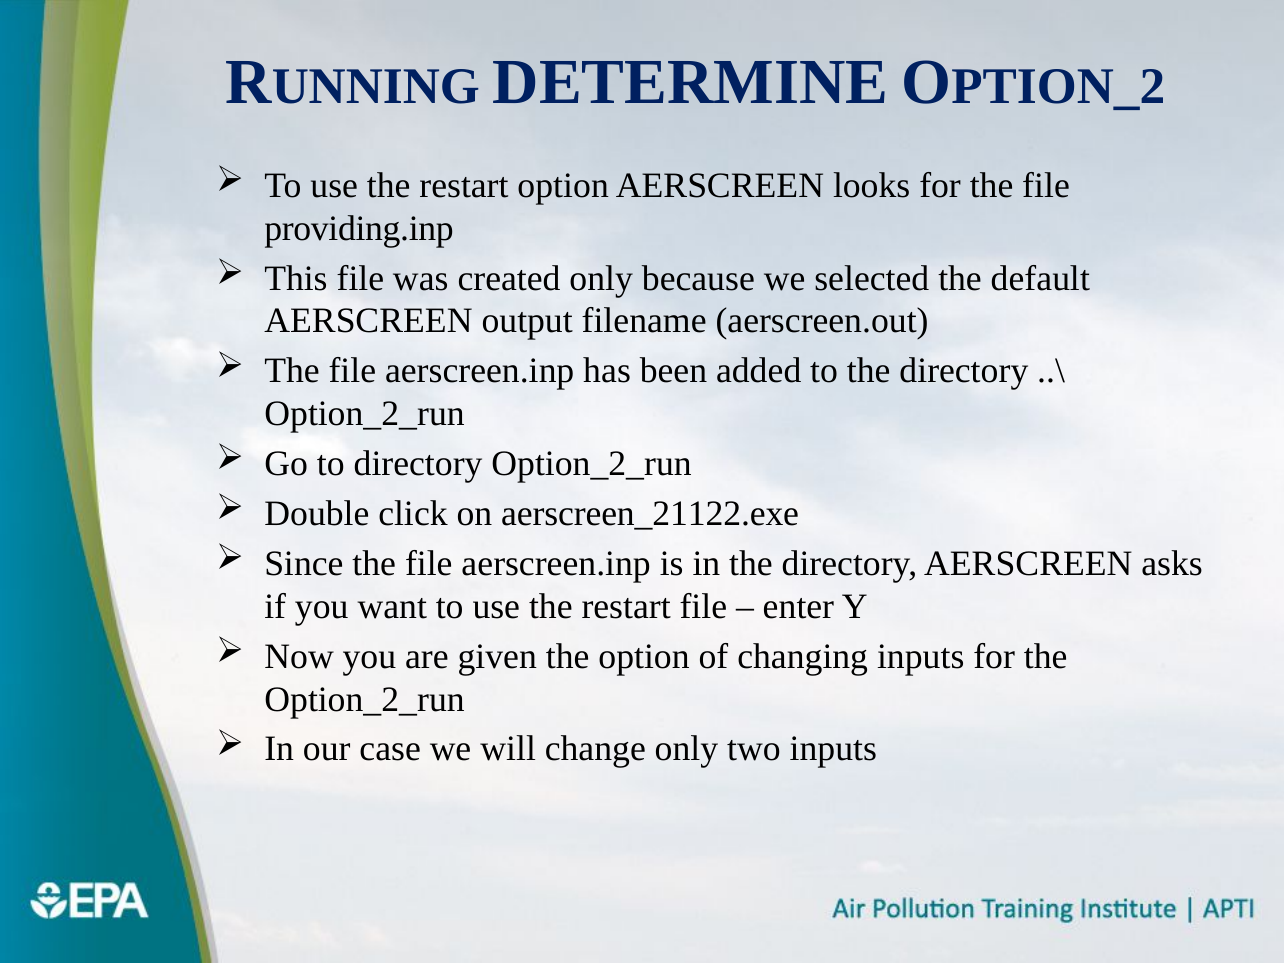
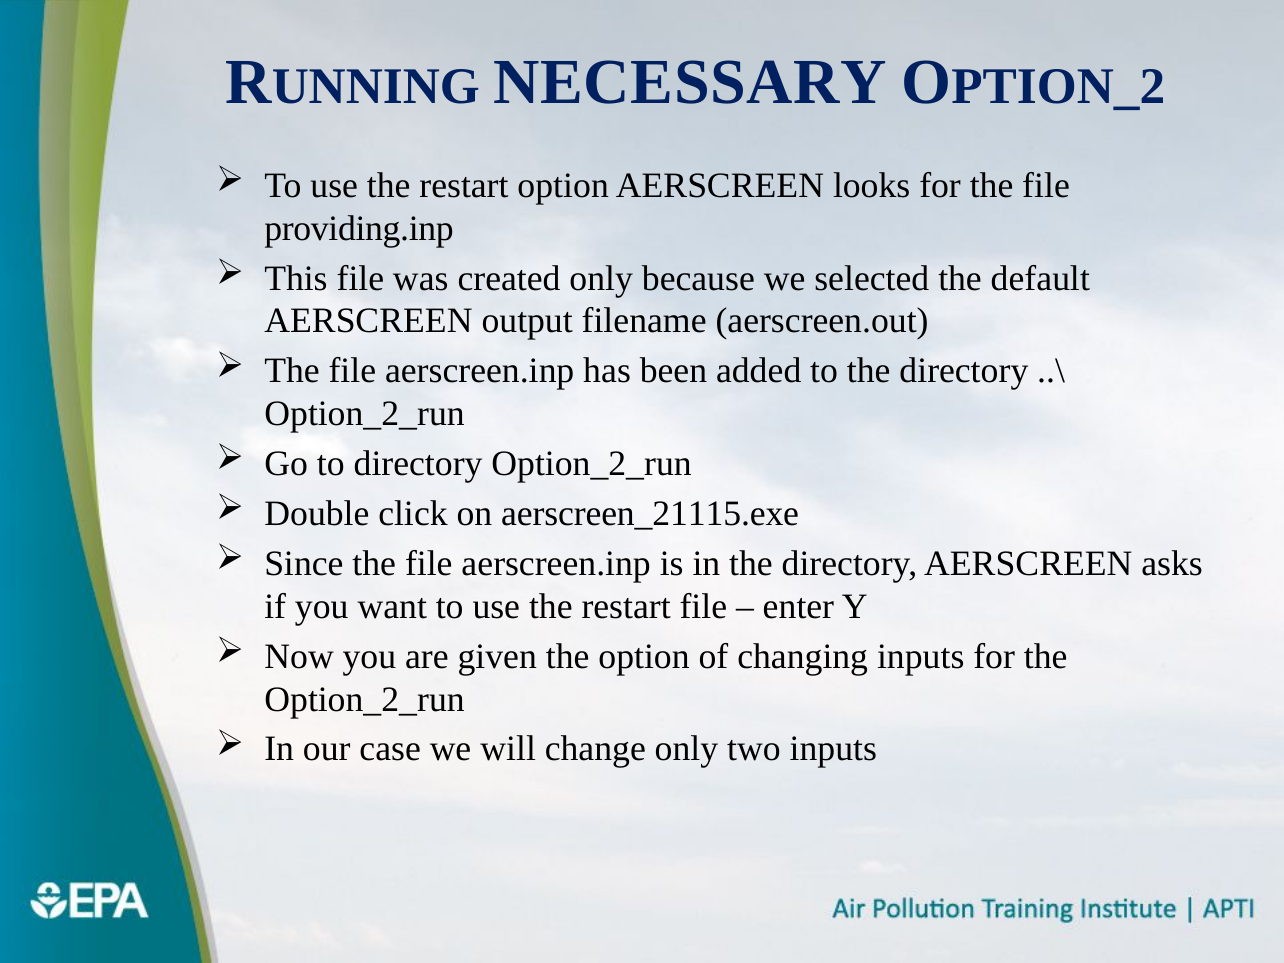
DETERMINE: DETERMINE -> NECESSARY
aerscreen_21122.exe: aerscreen_21122.exe -> aerscreen_21115.exe
